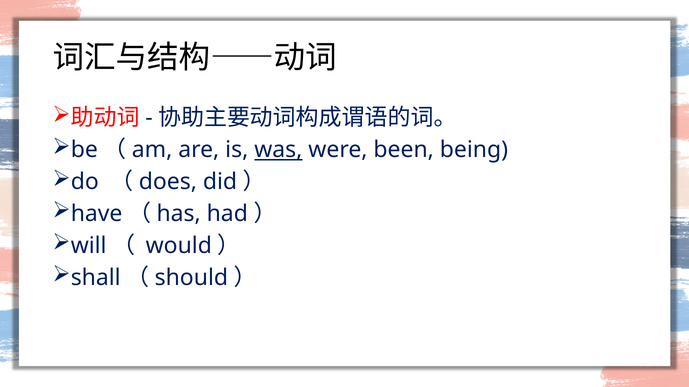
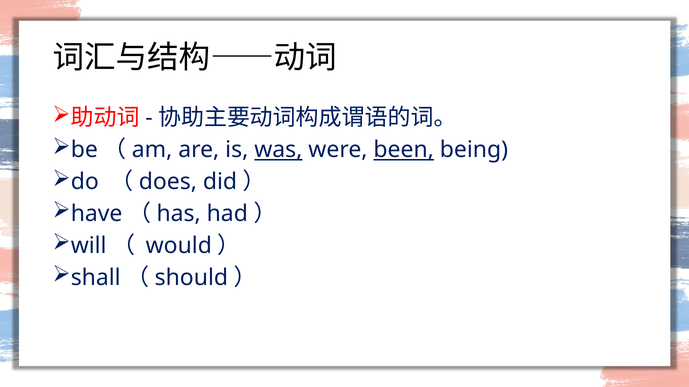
been underline: none -> present
